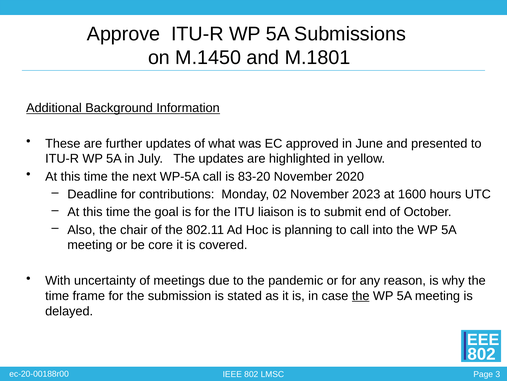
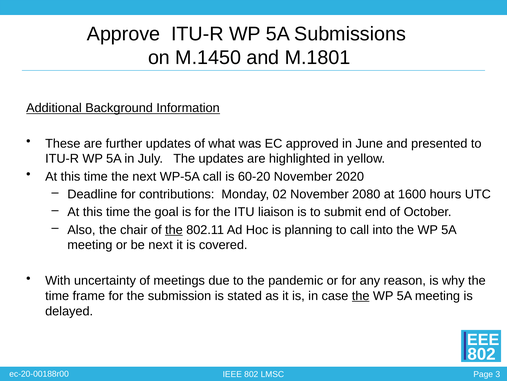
83-20: 83-20 -> 60-20
2023: 2023 -> 2080
the at (174, 229) underline: none -> present
be core: core -> next
